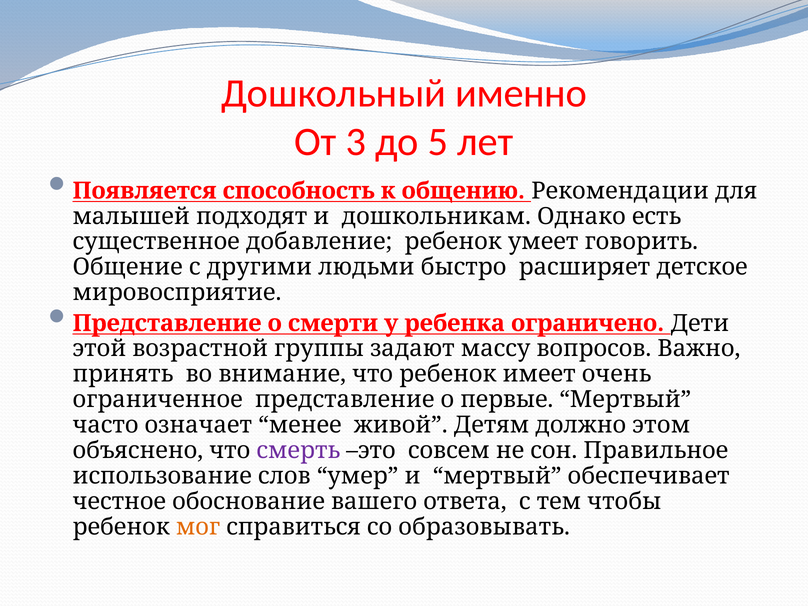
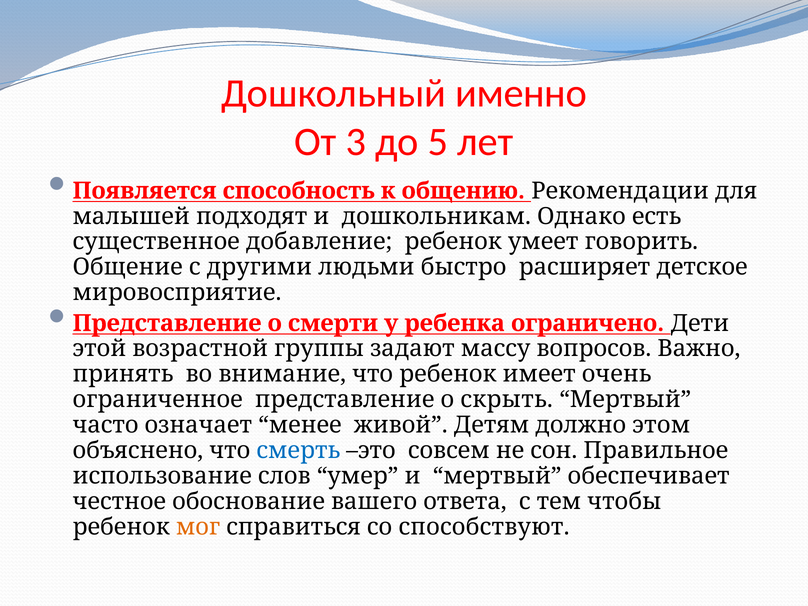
первые: первые -> скрыть
смерть colour: purple -> blue
образовывать: образовывать -> способствуют
